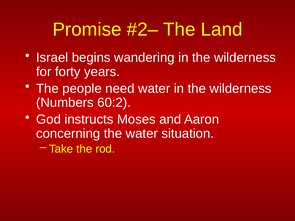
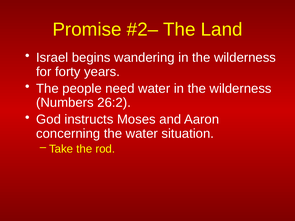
60:2: 60:2 -> 26:2
